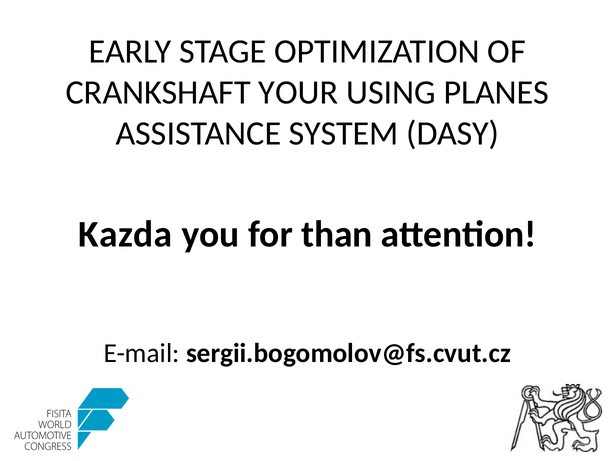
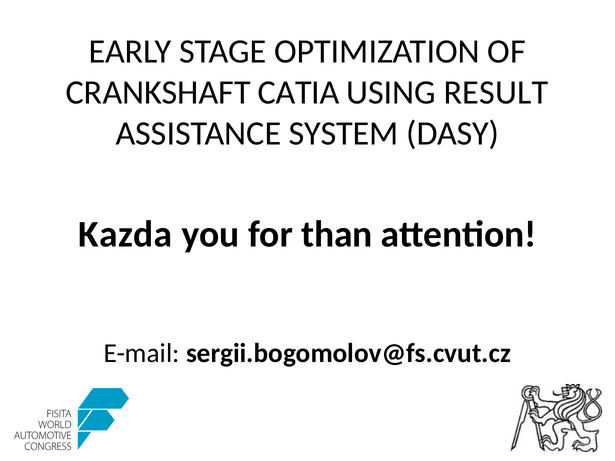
YOUR: YOUR -> CATIA
PLANES: PLANES -> RESULT
